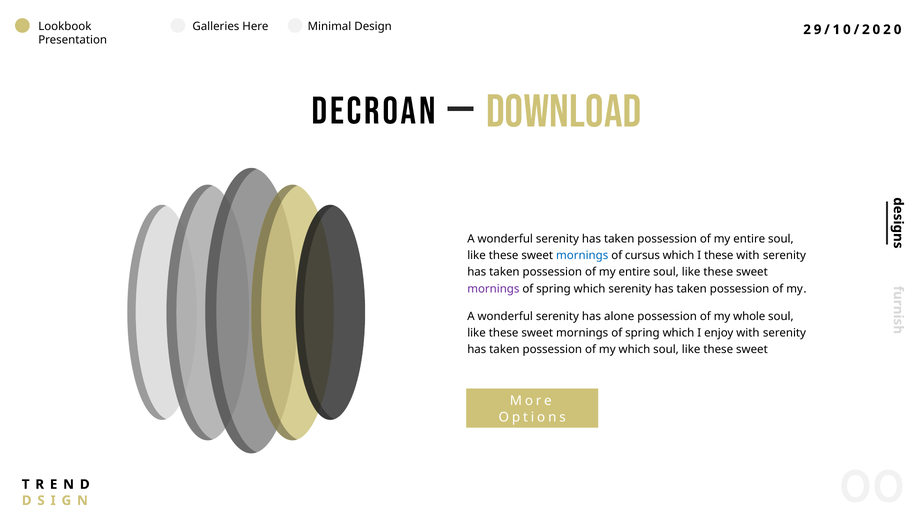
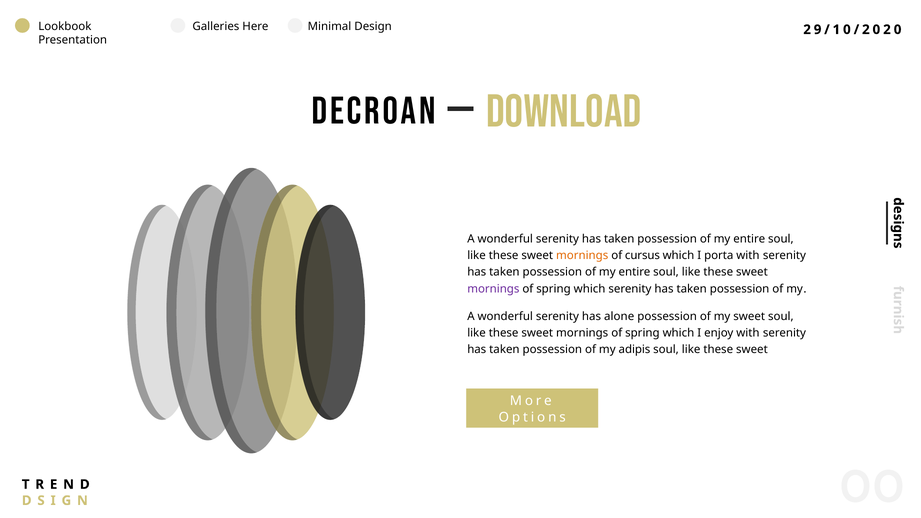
mornings at (582, 256) colour: blue -> orange
I these: these -> porta
my whole: whole -> sweet
my which: which -> adipis
